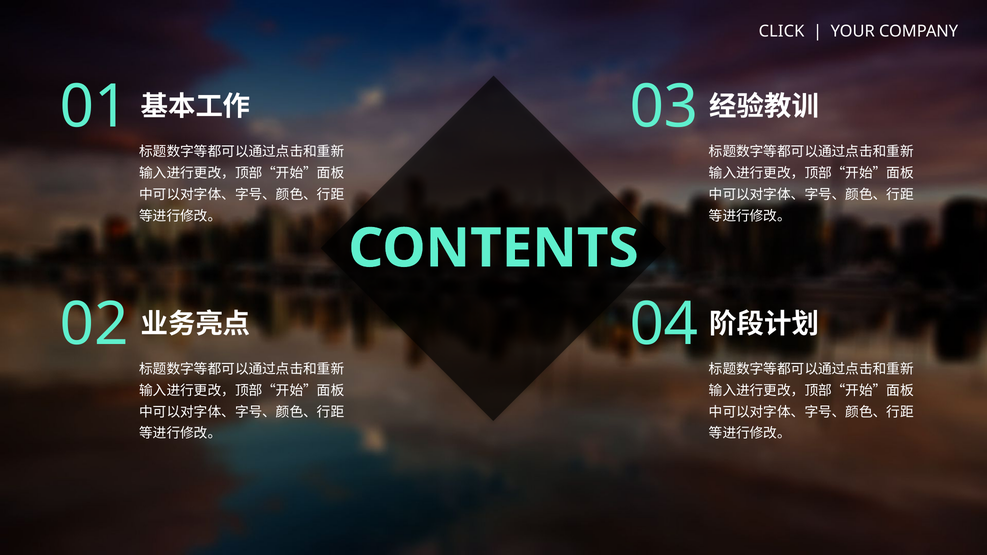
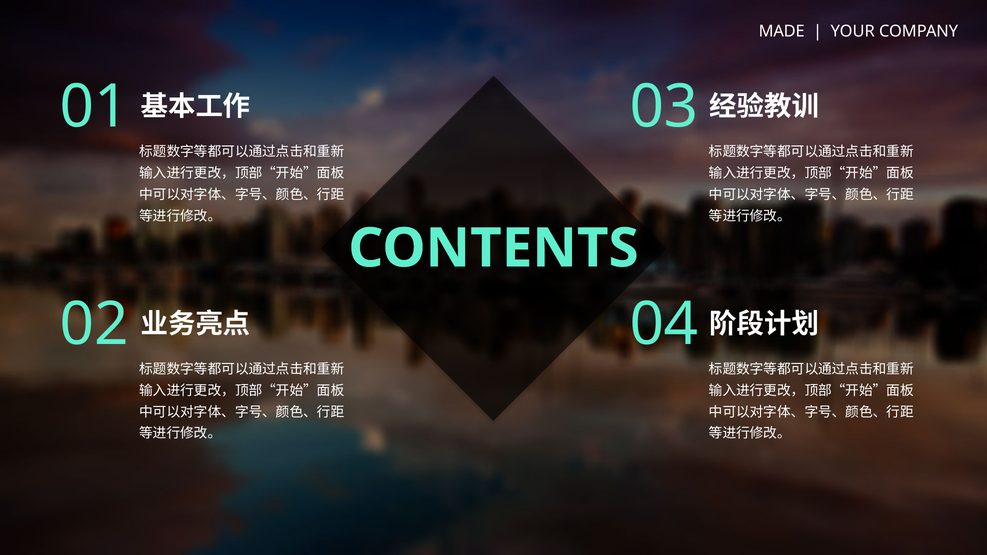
CLICK: CLICK -> MADE
